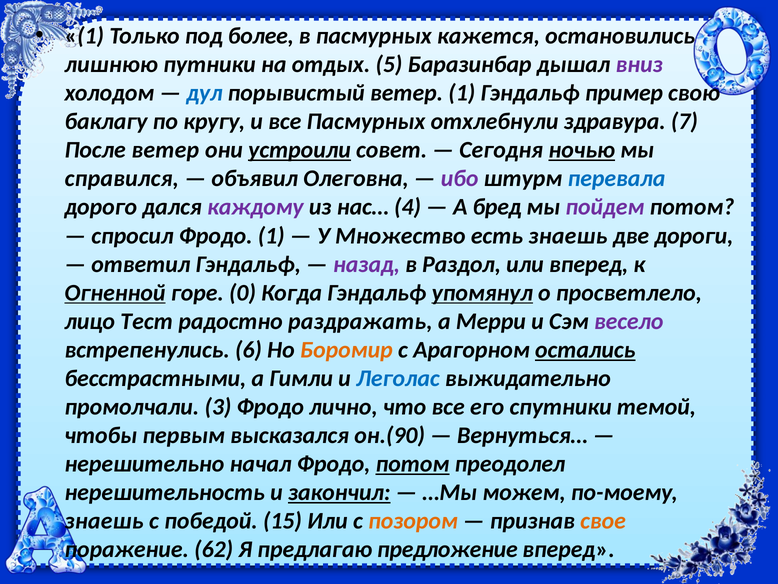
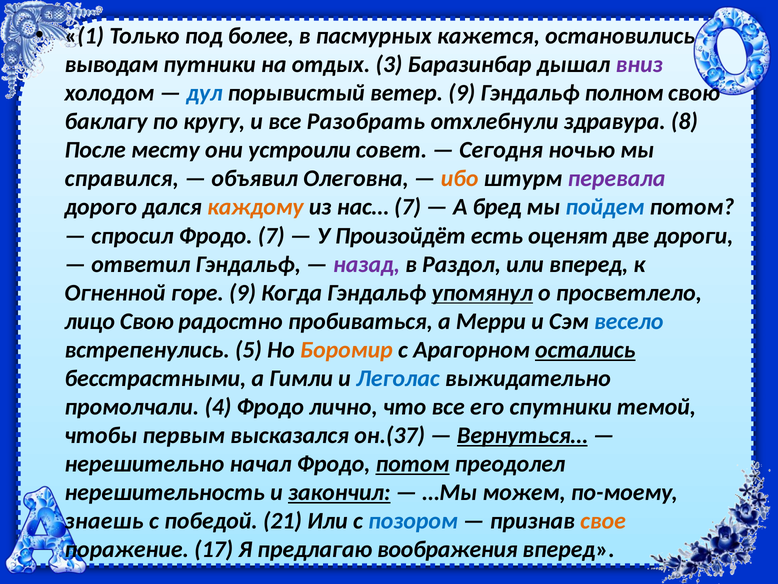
лишнюю: лишнюю -> выводам
5: 5 -> 3
ветер 1: 1 -> 9
пример: пример -> полном
все Пасмурных: Пасмурных -> Разобрать
7: 7 -> 8
После ветер: ветер -> месту
устроили underline: present -> none
ночью underline: present -> none
ибо colour: purple -> orange
перевала colour: blue -> purple
каждому colour: purple -> orange
нас… 4: 4 -> 7
пойдем colour: purple -> blue
Фродо 1: 1 -> 7
Множество: Множество -> Произойдёт
есть знаешь: знаешь -> оценят
Огненной underline: present -> none
горе 0: 0 -> 9
лицо Тест: Тест -> Свою
раздражать: раздражать -> пробиваться
весело colour: purple -> blue
6: 6 -> 5
3: 3 -> 4
он.(90: он.(90 -> он.(37
Вернуться… underline: none -> present
15: 15 -> 21
позором colour: orange -> blue
62: 62 -> 17
предложение: предложение -> воображения
